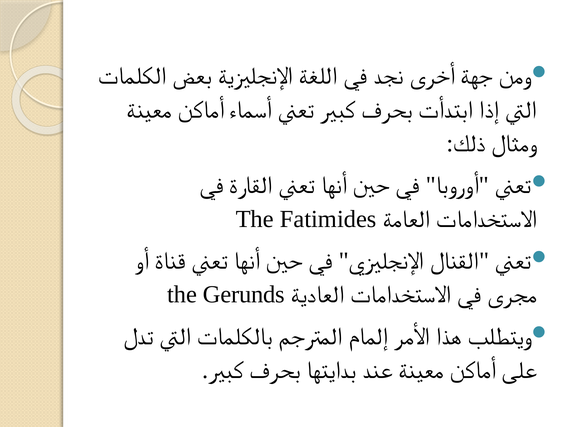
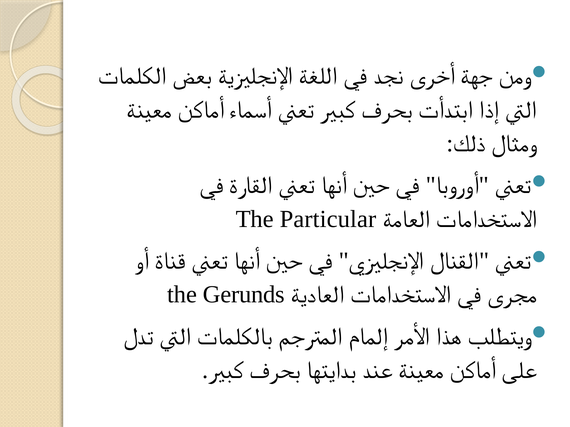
Fatimides: Fatimides -> Particular
